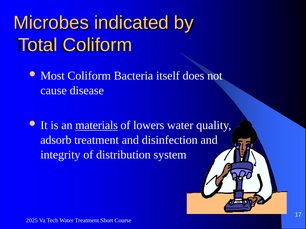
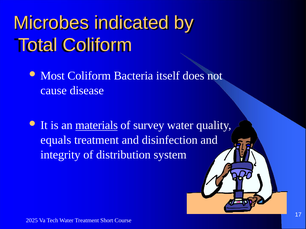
lowers: lowers -> survey
adsorb: adsorb -> equals
